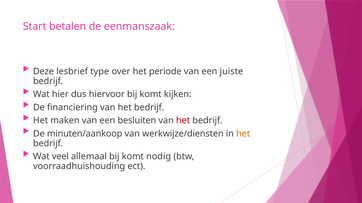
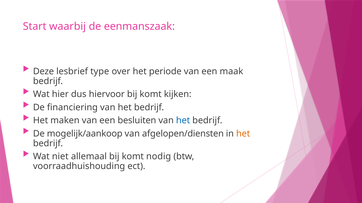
betalen: betalen -> waarbij
juiste: juiste -> maak
het at (183, 121) colour: red -> blue
minuten/aankoop: minuten/aankoop -> mogelijk/aankoop
werkwijze/diensten: werkwijze/diensten -> afgelopen/diensten
veel: veel -> niet
